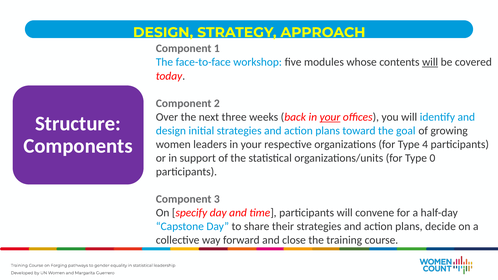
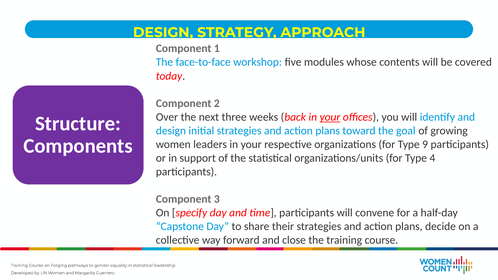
will at (430, 62) underline: present -> none
4: 4 -> 9
0: 0 -> 4
